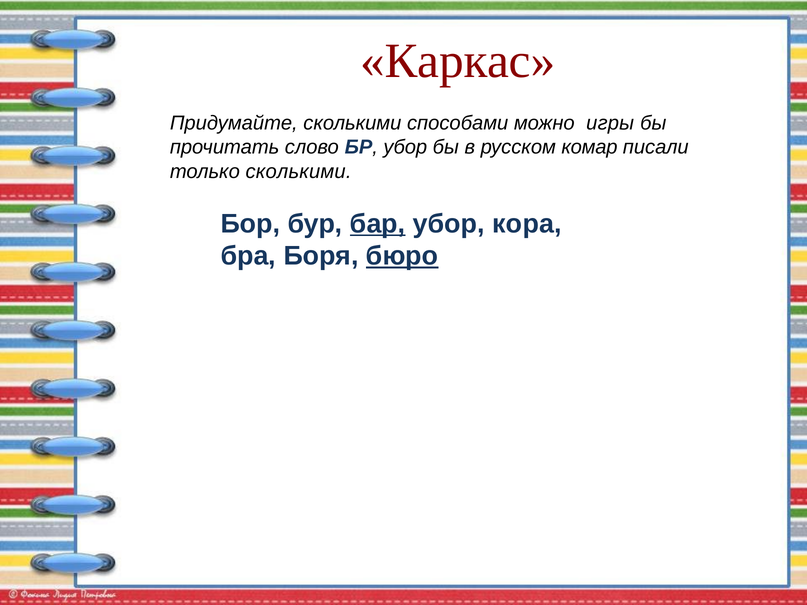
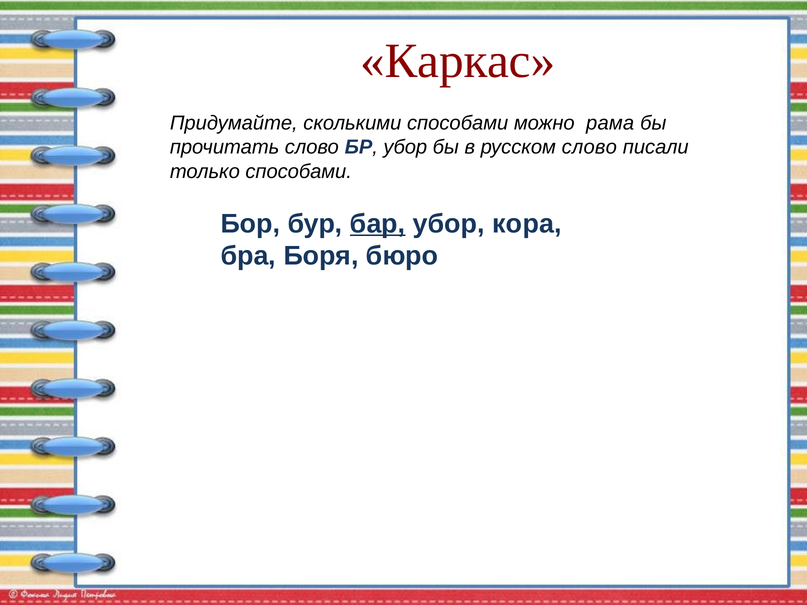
игры: игры -> рама
русском комар: комар -> слово
только сколькими: сколькими -> способами
бюро underline: present -> none
